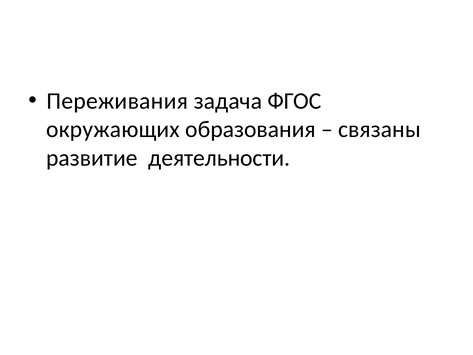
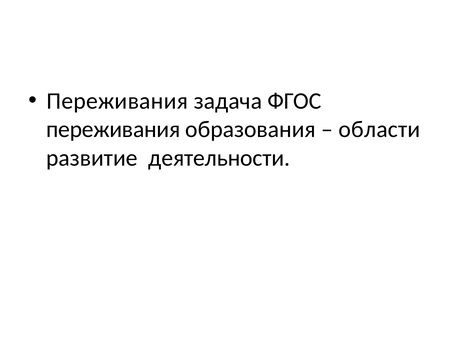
окружающих at (113, 129): окружающих -> переживания
связаны: связаны -> области
